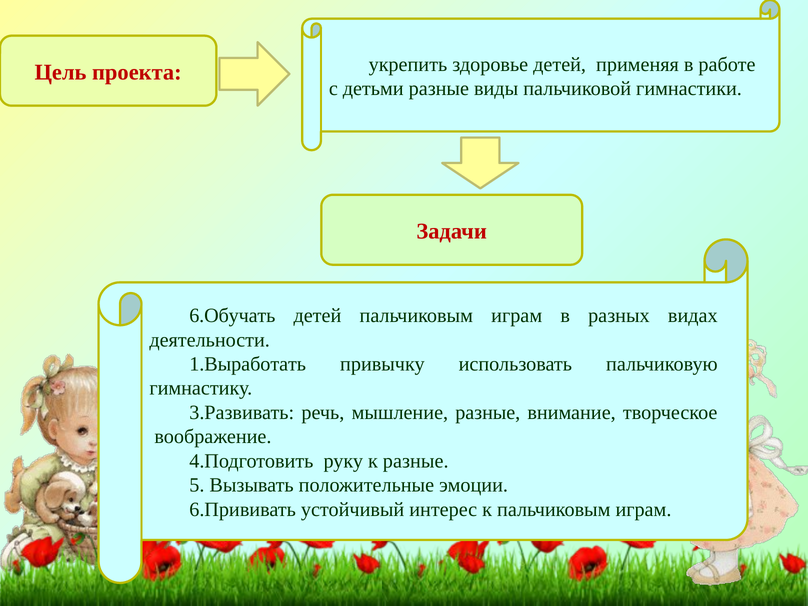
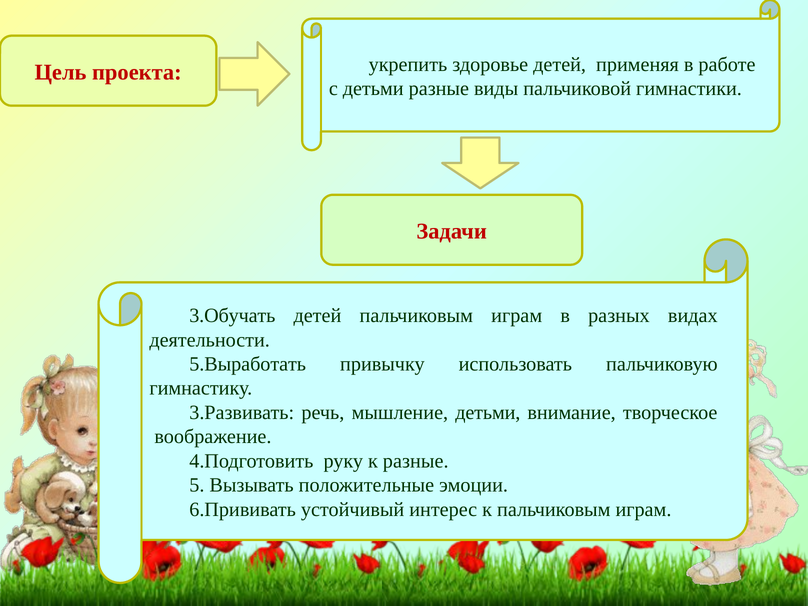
6.Обучать: 6.Обучать -> 3.Обучать
1.Выработать: 1.Выработать -> 5.Выработать
мышление разные: разные -> детьми
